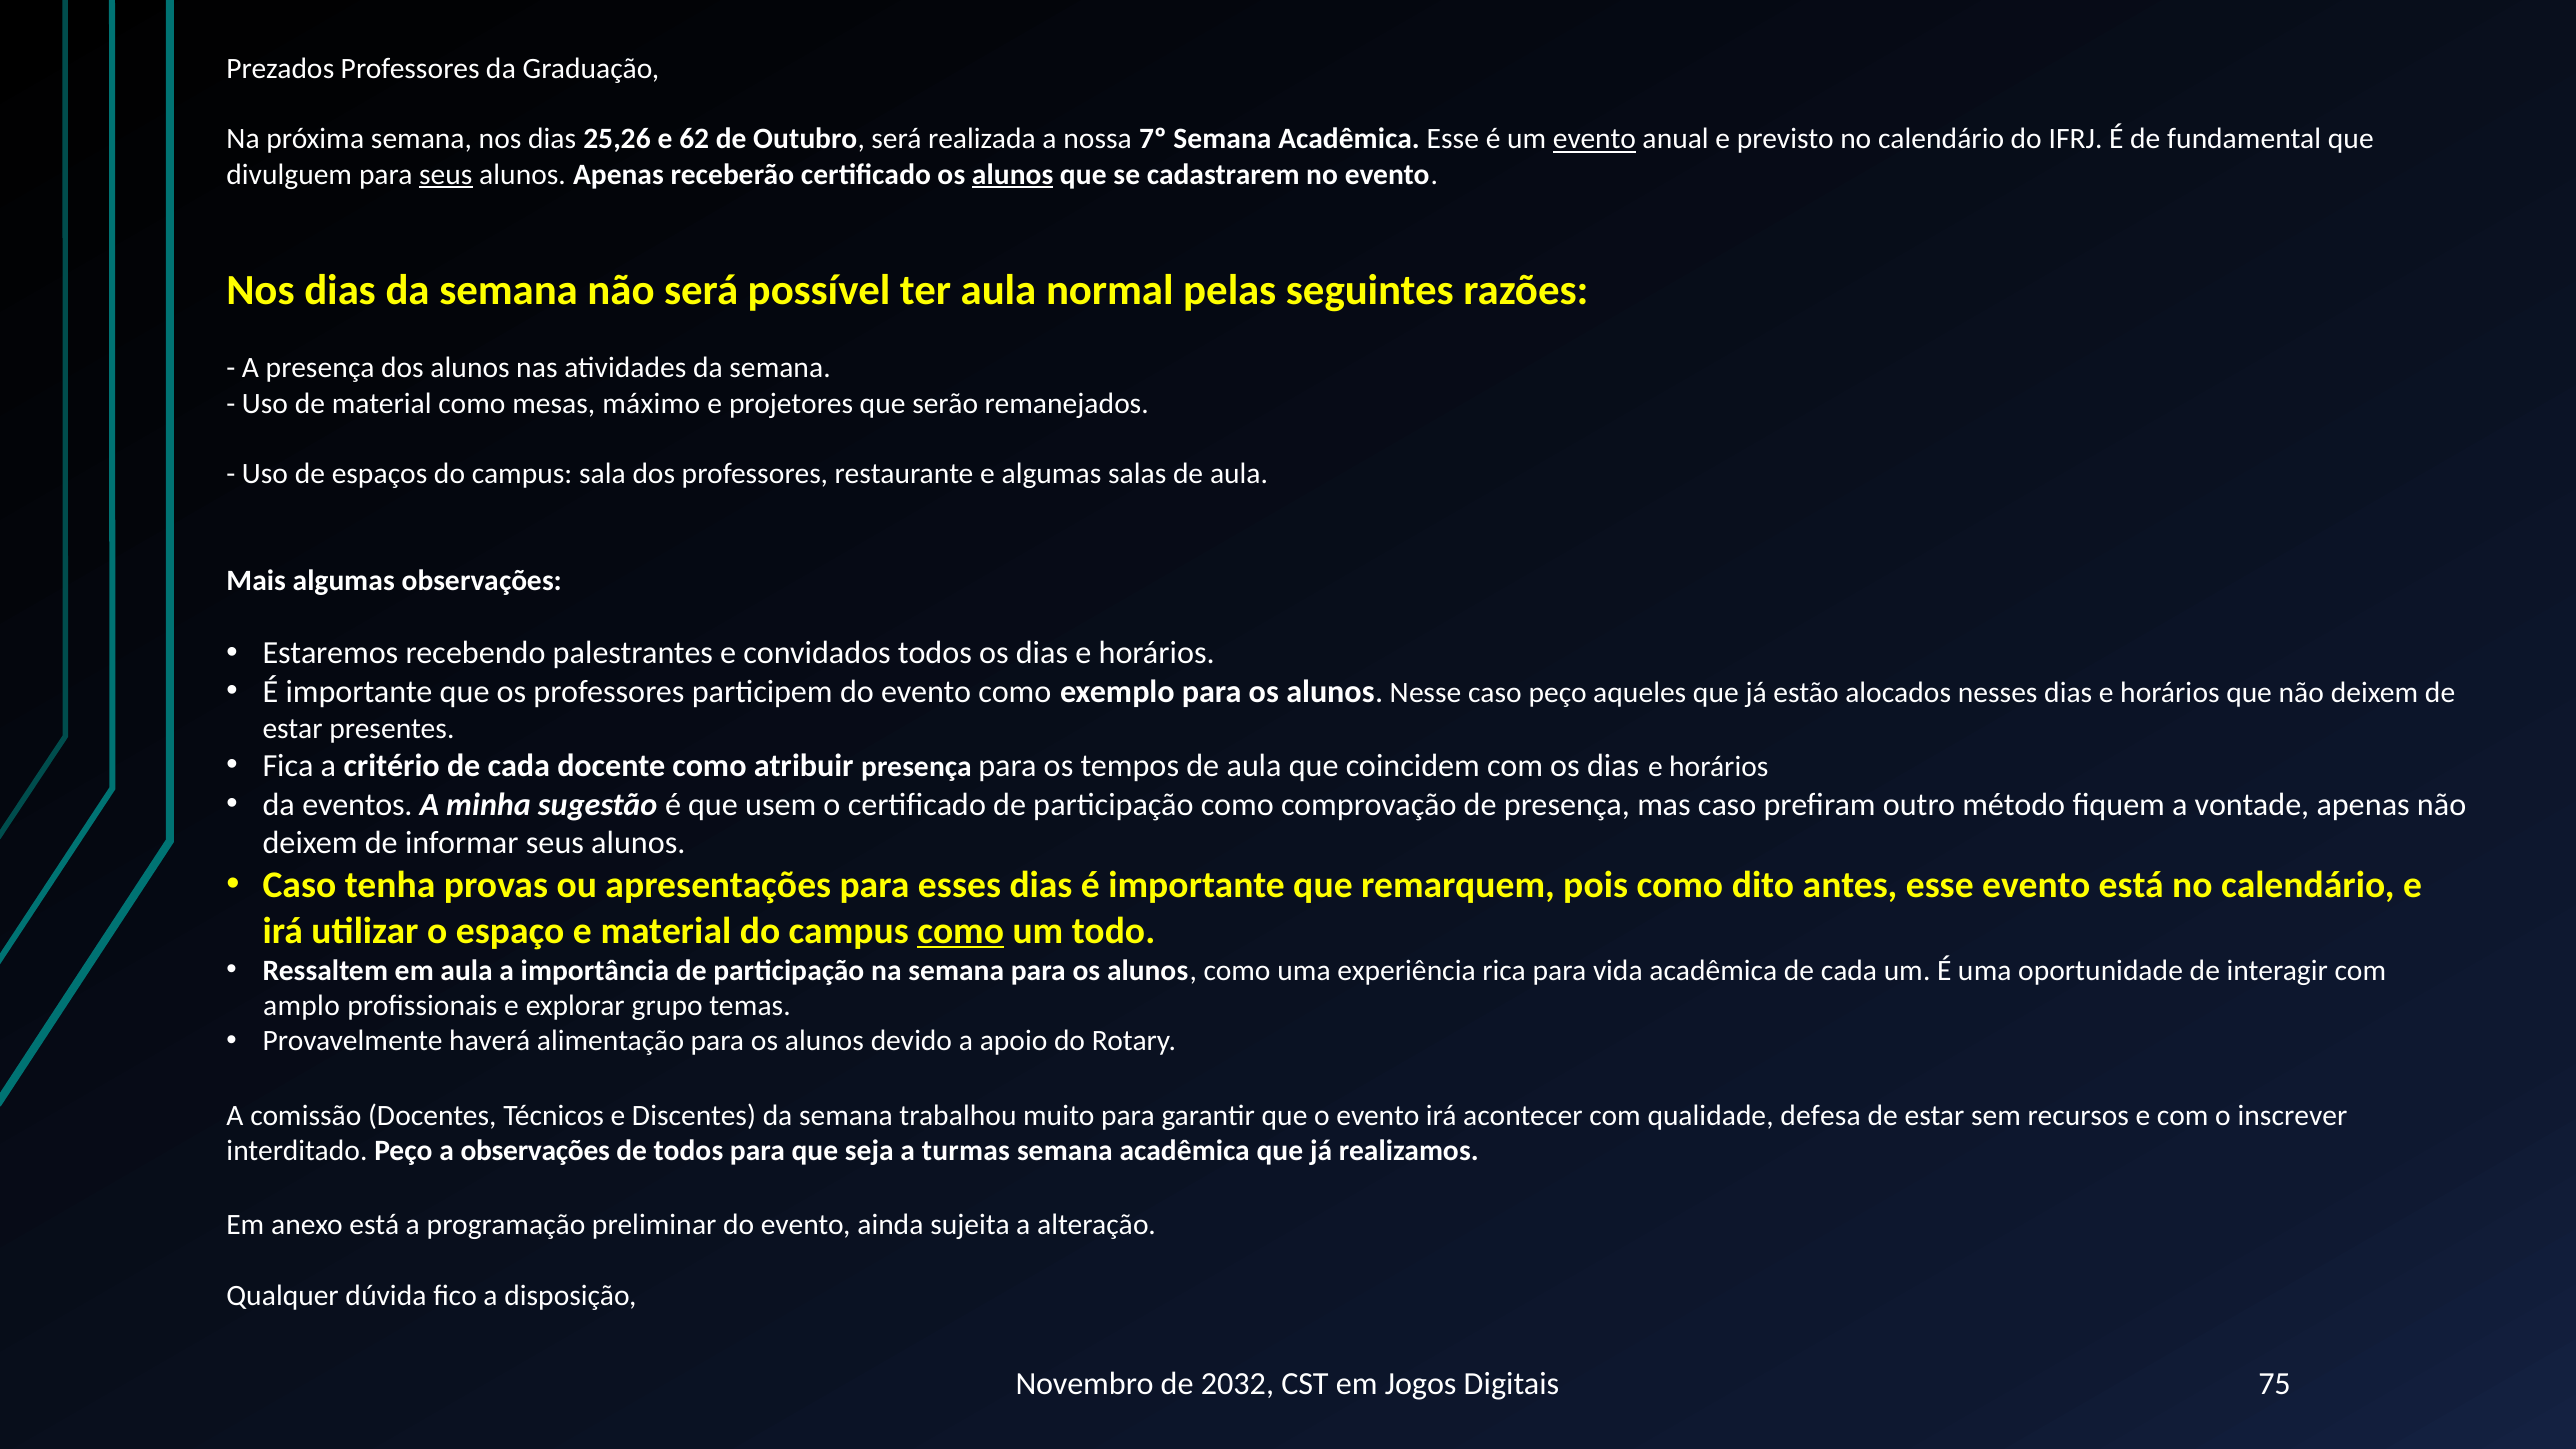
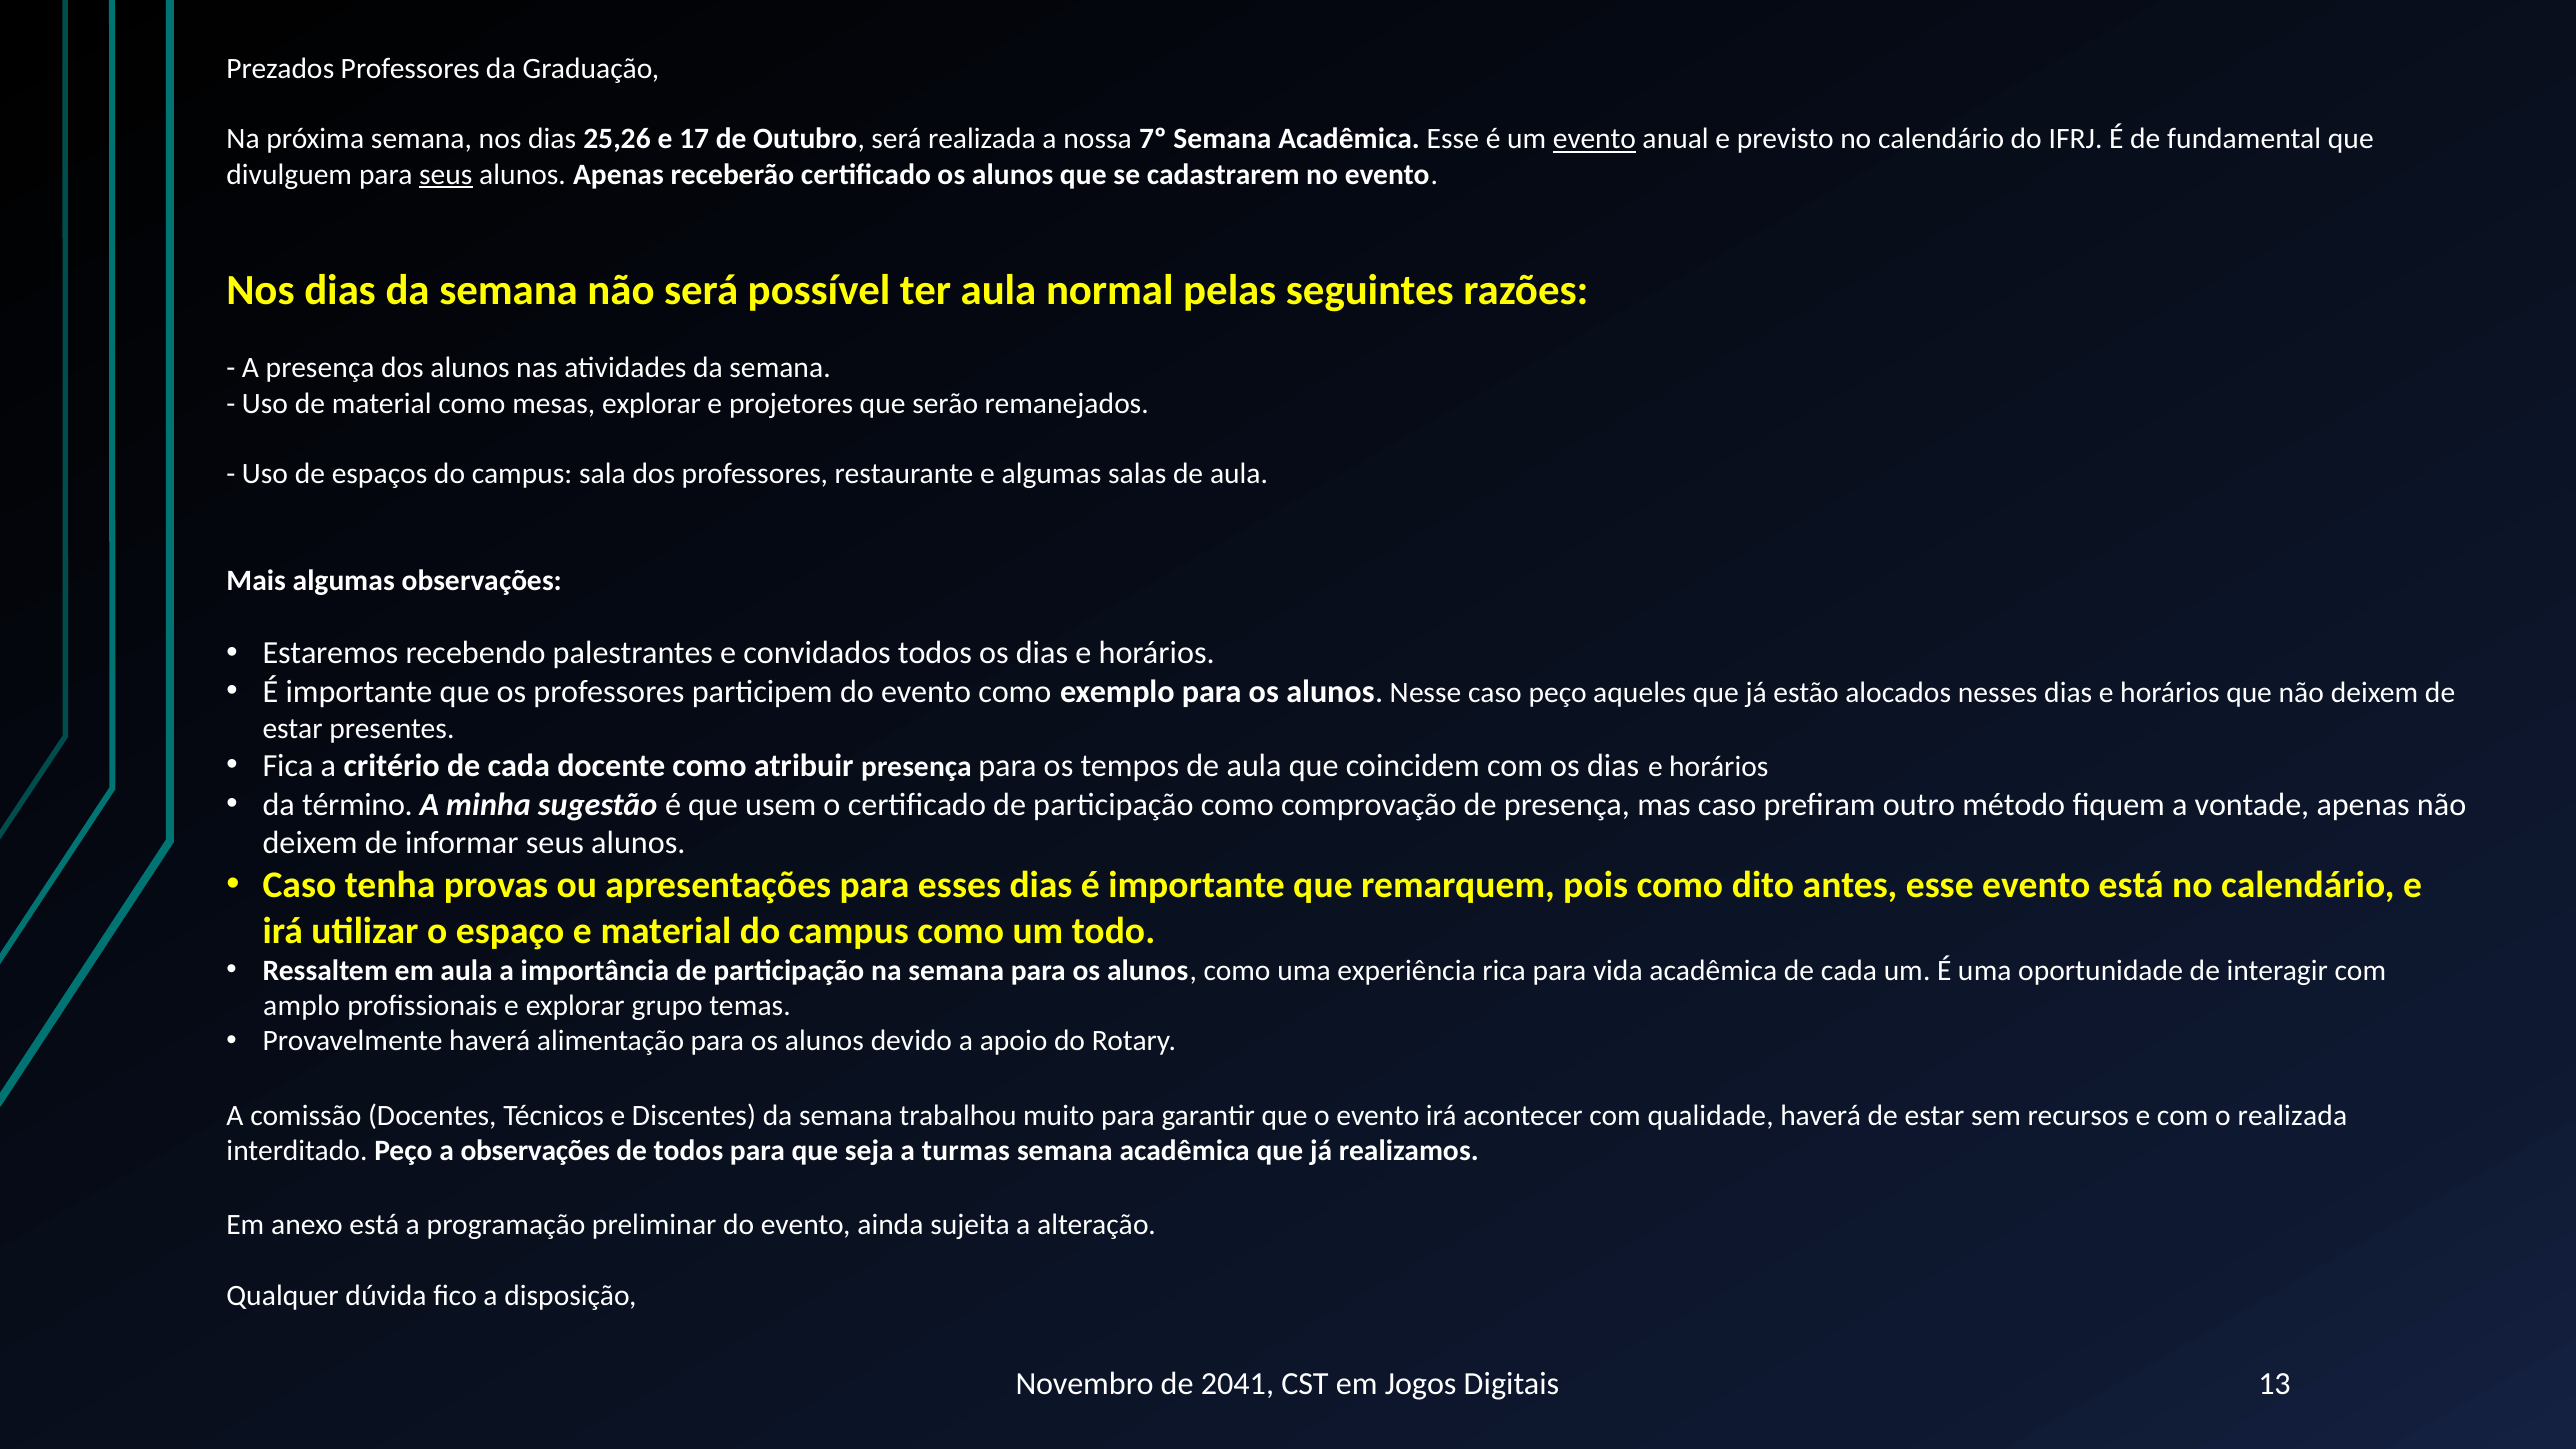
62: 62 -> 17
alunos at (1013, 175) underline: present -> none
mesas máximo: máximo -> explorar
eventos: eventos -> término
como at (961, 931) underline: present -> none
qualidade defesa: defesa -> haverá
o inscrever: inscrever -> realizada
2032: 2032 -> 2041
75: 75 -> 13
